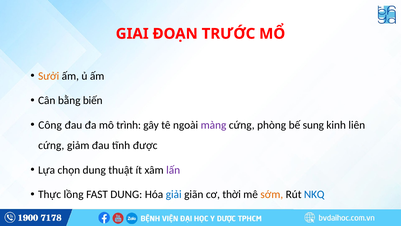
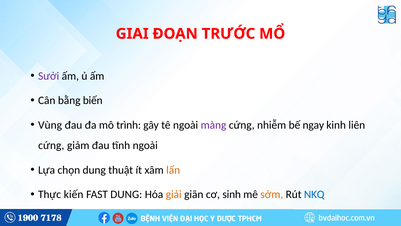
Sưởi colour: orange -> purple
Công: Công -> Vùng
phòng: phòng -> nhiễm
sung: sung -> ngay
tĩnh được: được -> ngoài
lấn colour: purple -> orange
lồng: lồng -> kiến
giải colour: blue -> orange
thời: thời -> sinh
